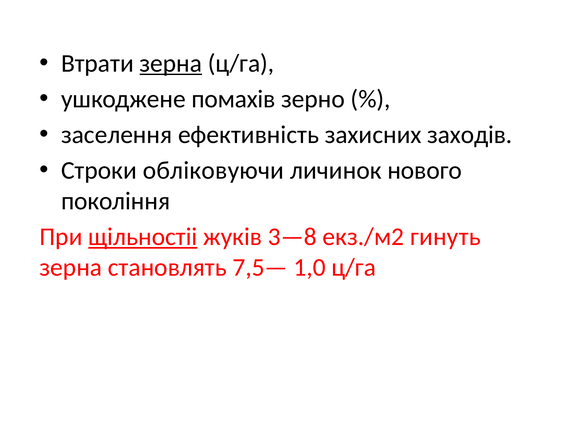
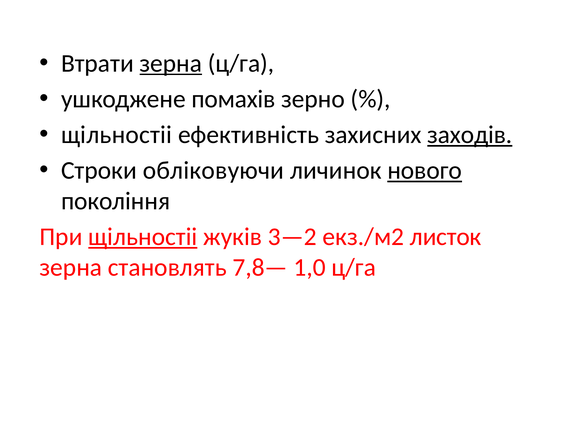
заселення at (117, 135): заселення -> щільностіі
заходів underline: none -> present
нового underline: none -> present
3—8: 3—8 -> 3—2
гинуть: гинуть -> листок
7,5—: 7,5— -> 7,8—
